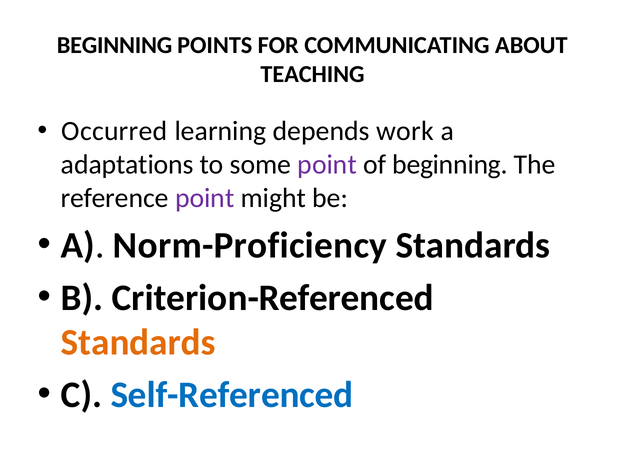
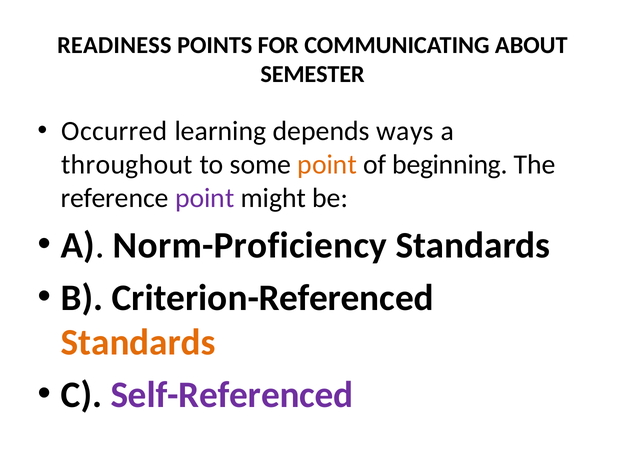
BEGINNING at (115, 45): BEGINNING -> READINESS
TEACHING: TEACHING -> SEMESTER
work: work -> ways
adaptations: adaptations -> throughout
point at (327, 164) colour: purple -> orange
Self-Referenced colour: blue -> purple
